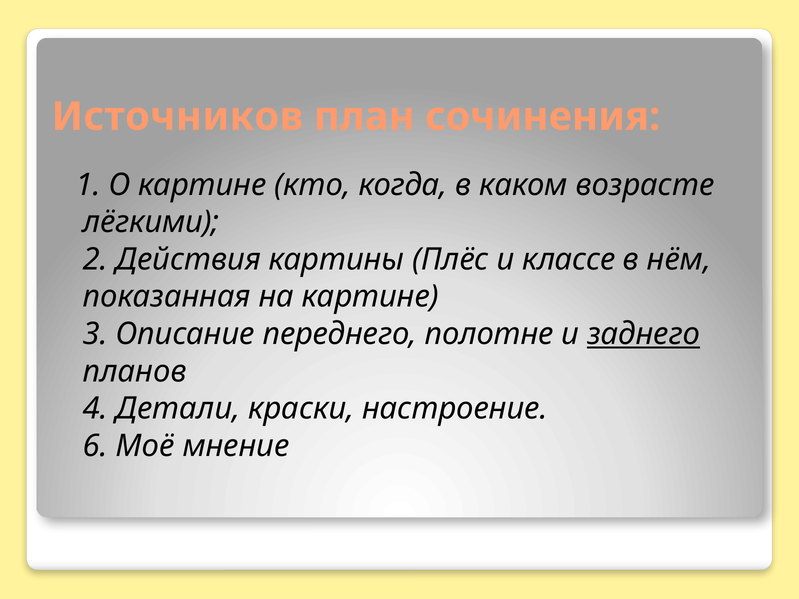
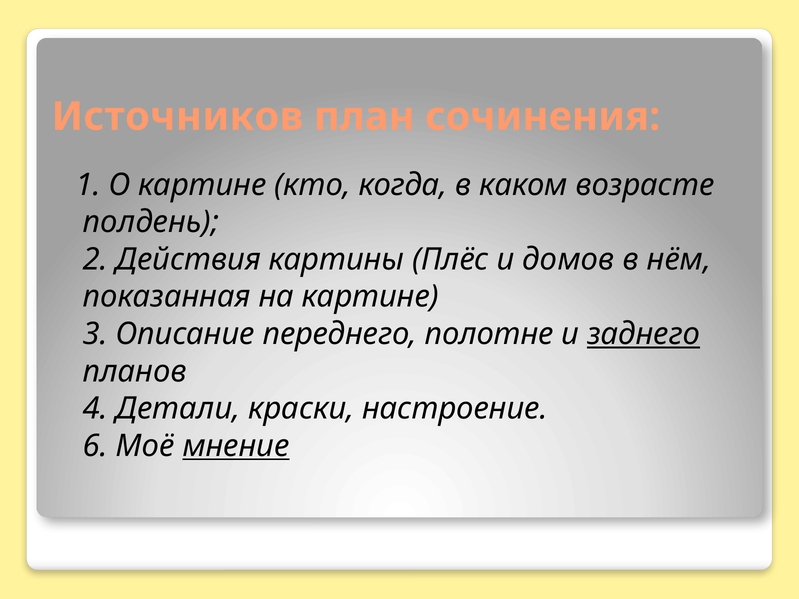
лёгкими: лёгкими -> полдень
классе: классе -> домов
мнение underline: none -> present
